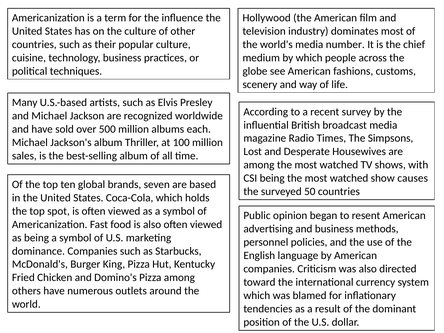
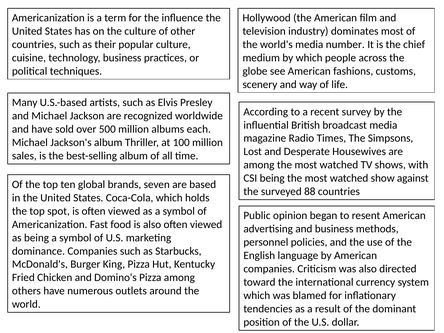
causes: causes -> against
50: 50 -> 88
